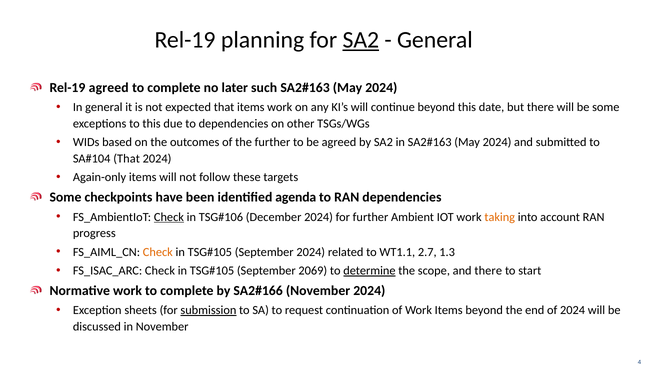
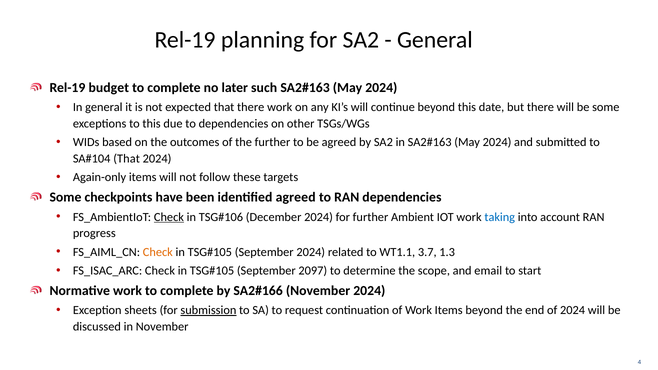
SA2 at (361, 40) underline: present -> none
Rel-19 agreed: agreed -> budget
that items: items -> there
identified agenda: agenda -> agreed
taking colour: orange -> blue
2.7: 2.7 -> 3.7
2069: 2069 -> 2097
determine underline: present -> none
and there: there -> email
